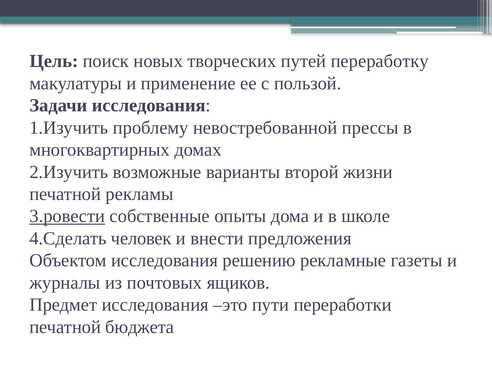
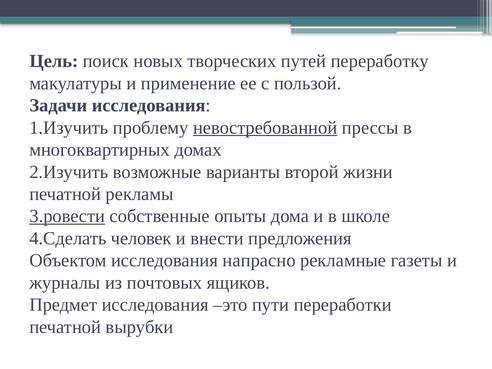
невостребованной underline: none -> present
решению: решению -> напрасно
бюджета: бюджета -> вырубки
